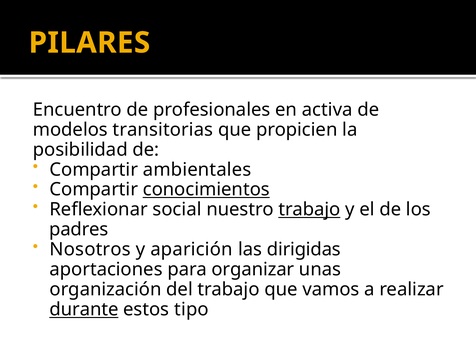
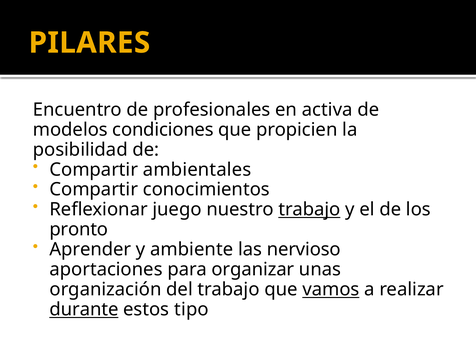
transitorias: transitorias -> condiciones
conocimientos underline: present -> none
social: social -> juego
padres: padres -> pronto
Nosotros: Nosotros -> Aprender
aparición: aparición -> ambiente
dirigidas: dirigidas -> nervioso
vamos underline: none -> present
